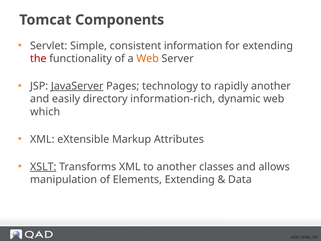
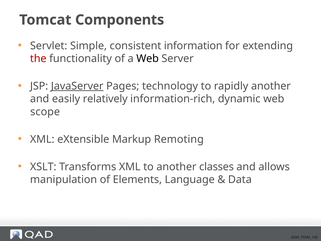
Web at (148, 59) colour: orange -> black
directory: directory -> relatively
which: which -> scope
Attributes: Attributes -> Remoting
XSLT underline: present -> none
Elements Extending: Extending -> Language
